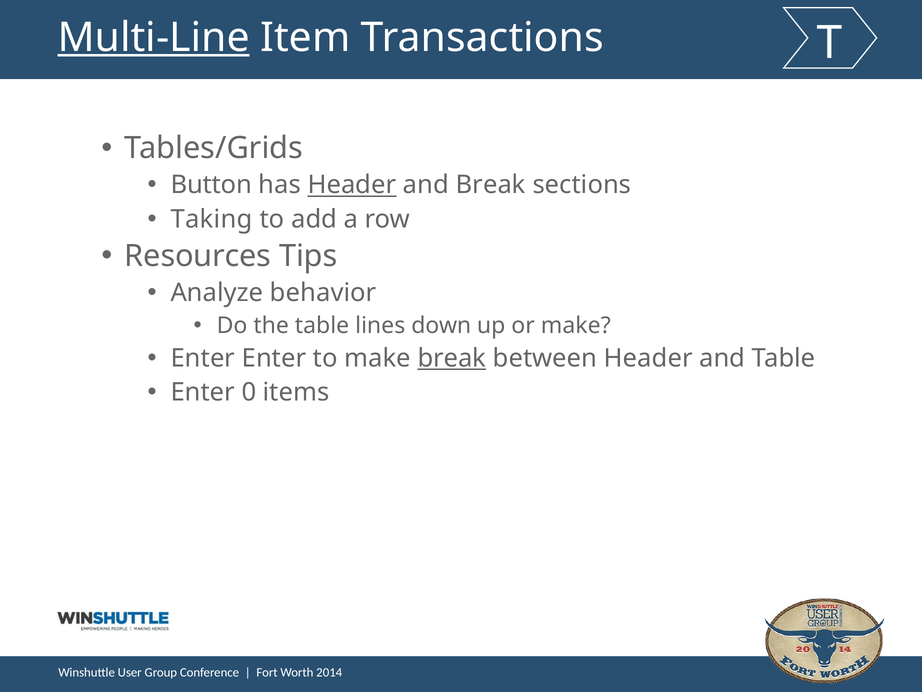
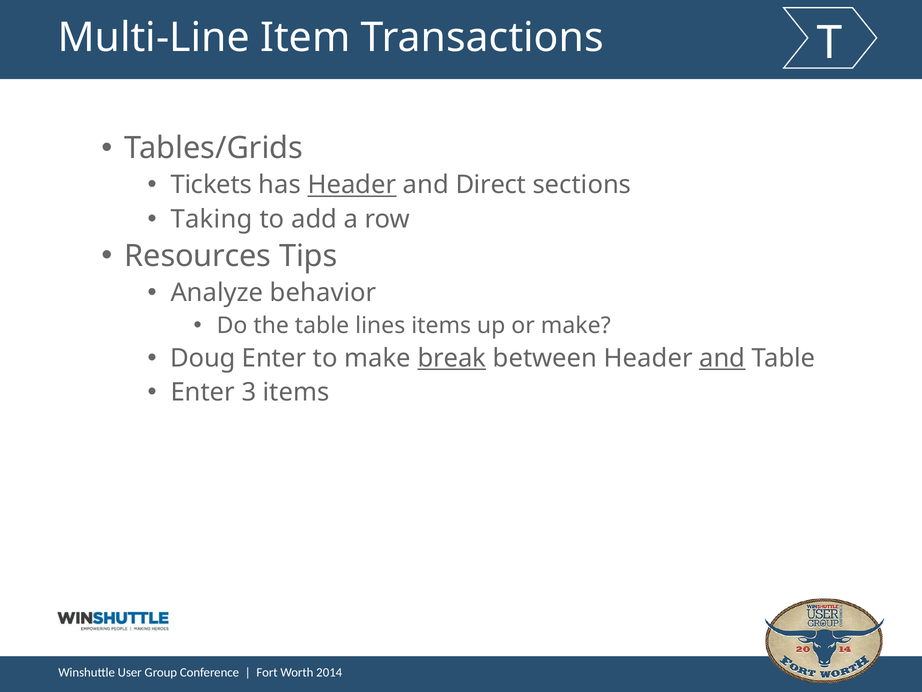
Multi-Line underline: present -> none
Button: Button -> Tickets
and Break: Break -> Direct
lines down: down -> items
Enter at (203, 358): Enter -> Doug
and at (722, 358) underline: none -> present
0: 0 -> 3
